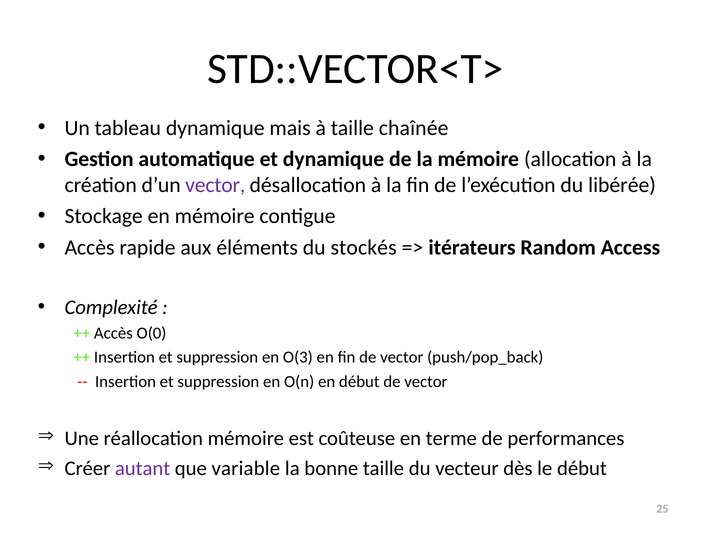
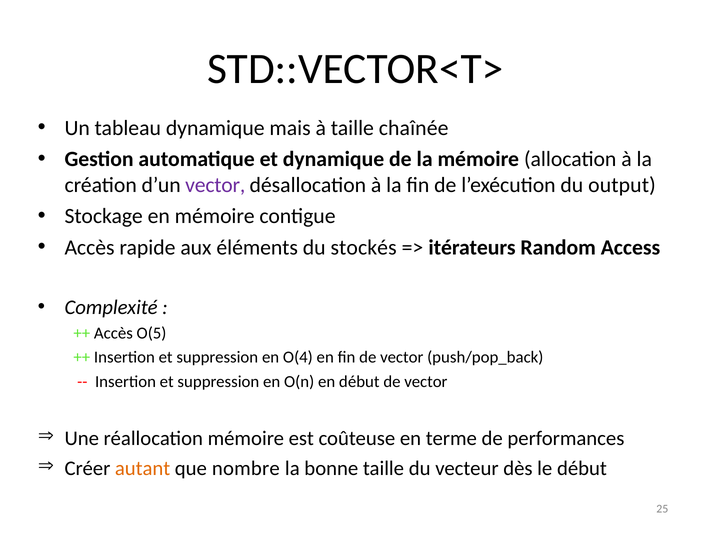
libérée: libérée -> output
O(0: O(0 -> O(5
O(3: O(3 -> O(4
autant colour: purple -> orange
variable: variable -> nombre
